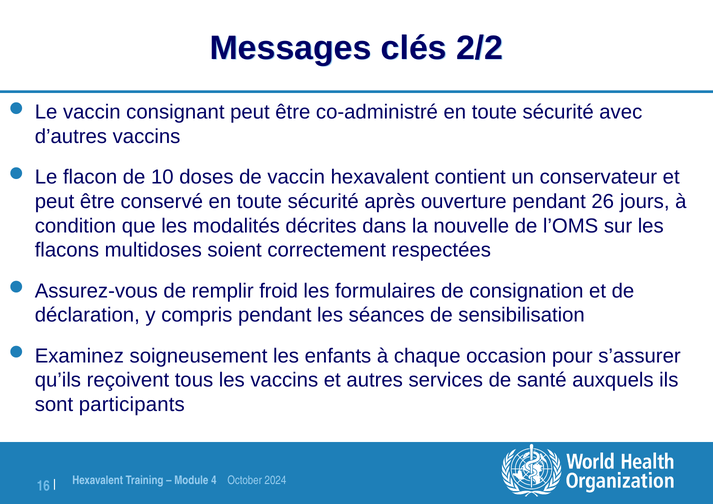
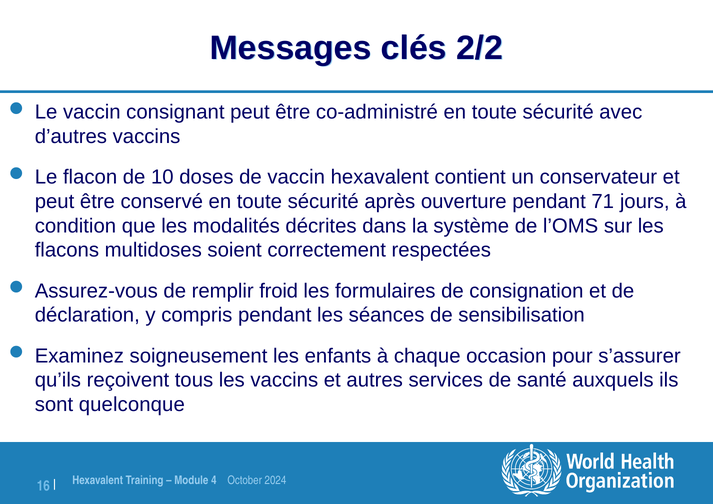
26: 26 -> 71
nouvelle: nouvelle -> système
participants: participants -> quelconque
